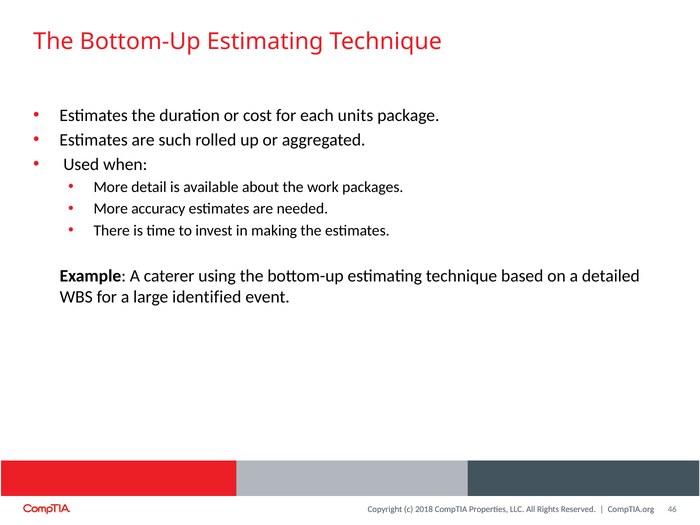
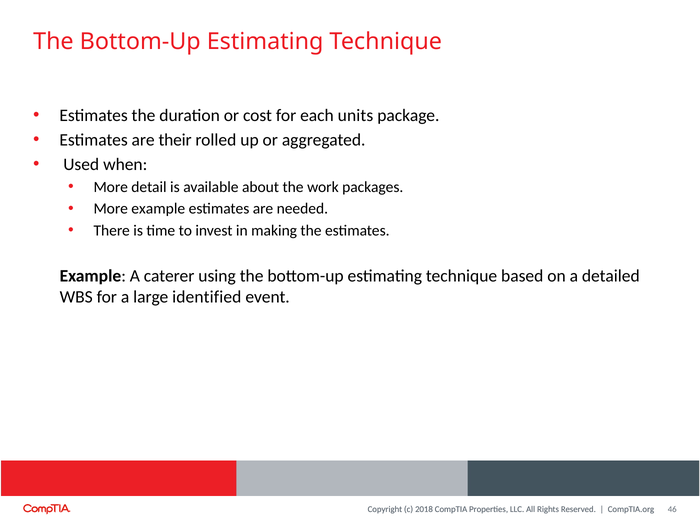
such: such -> their
More accuracy: accuracy -> example
